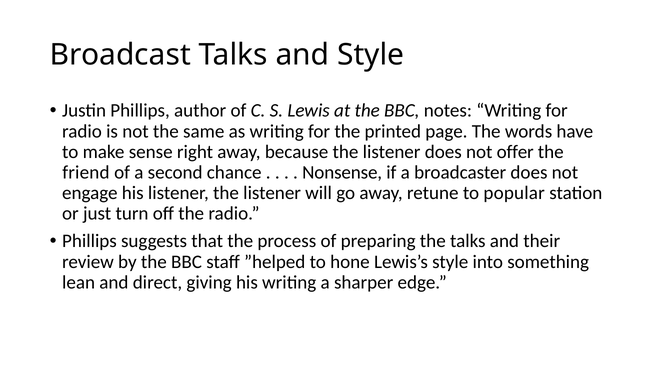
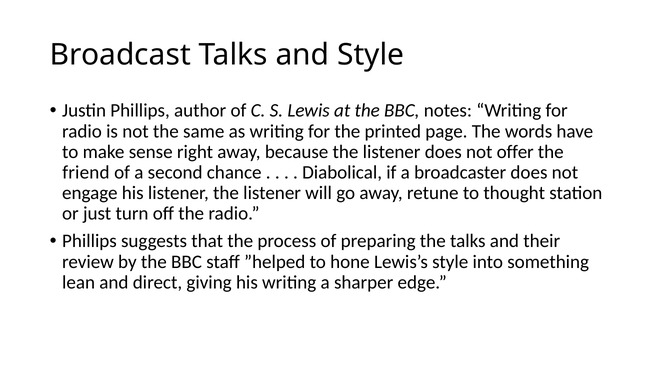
Nonsense: Nonsense -> Diabolical
popular: popular -> thought
